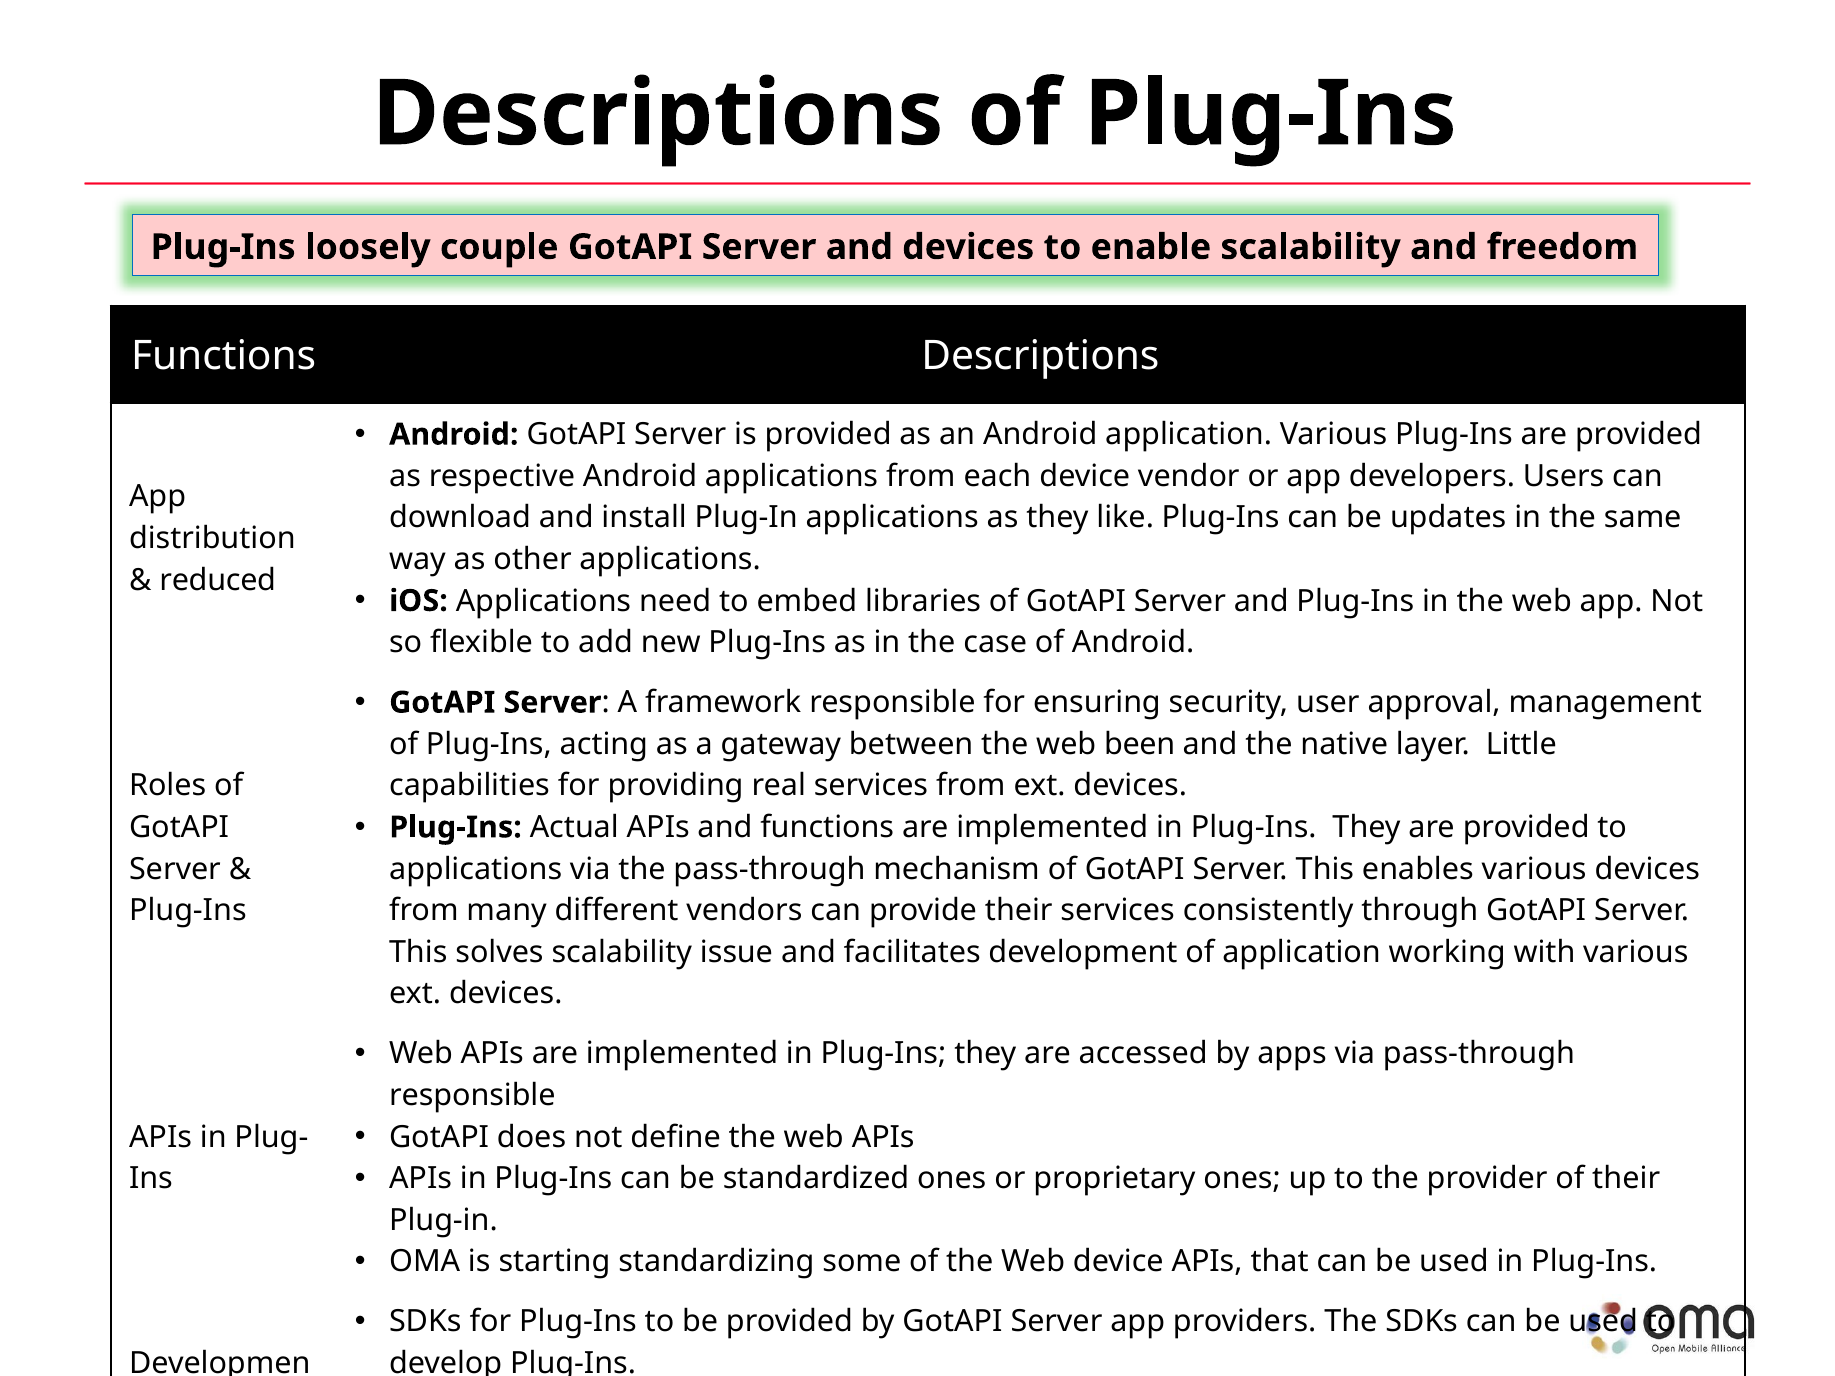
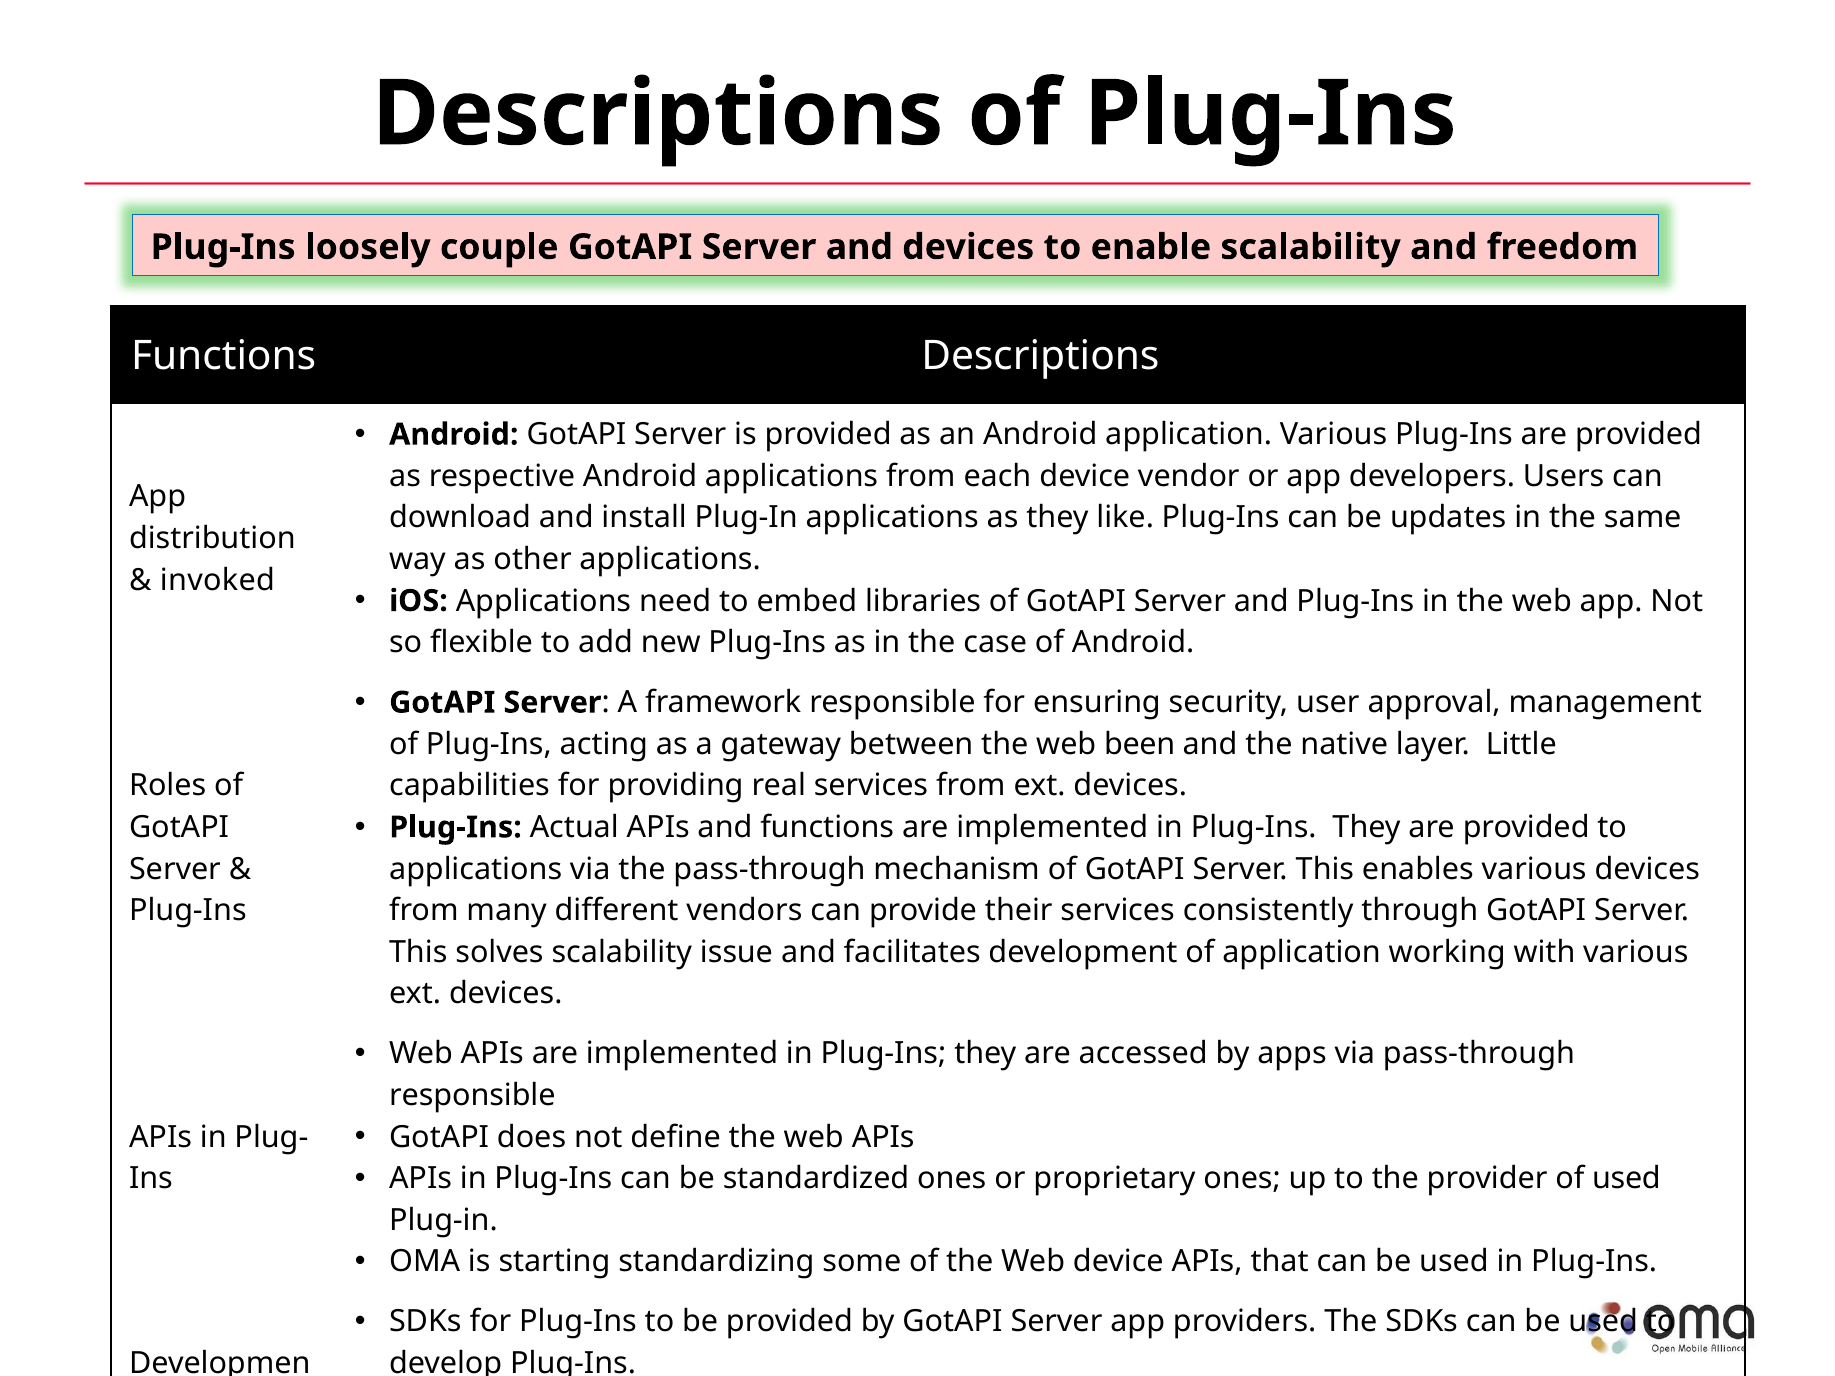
reduced: reduced -> invoked
of their: their -> used
